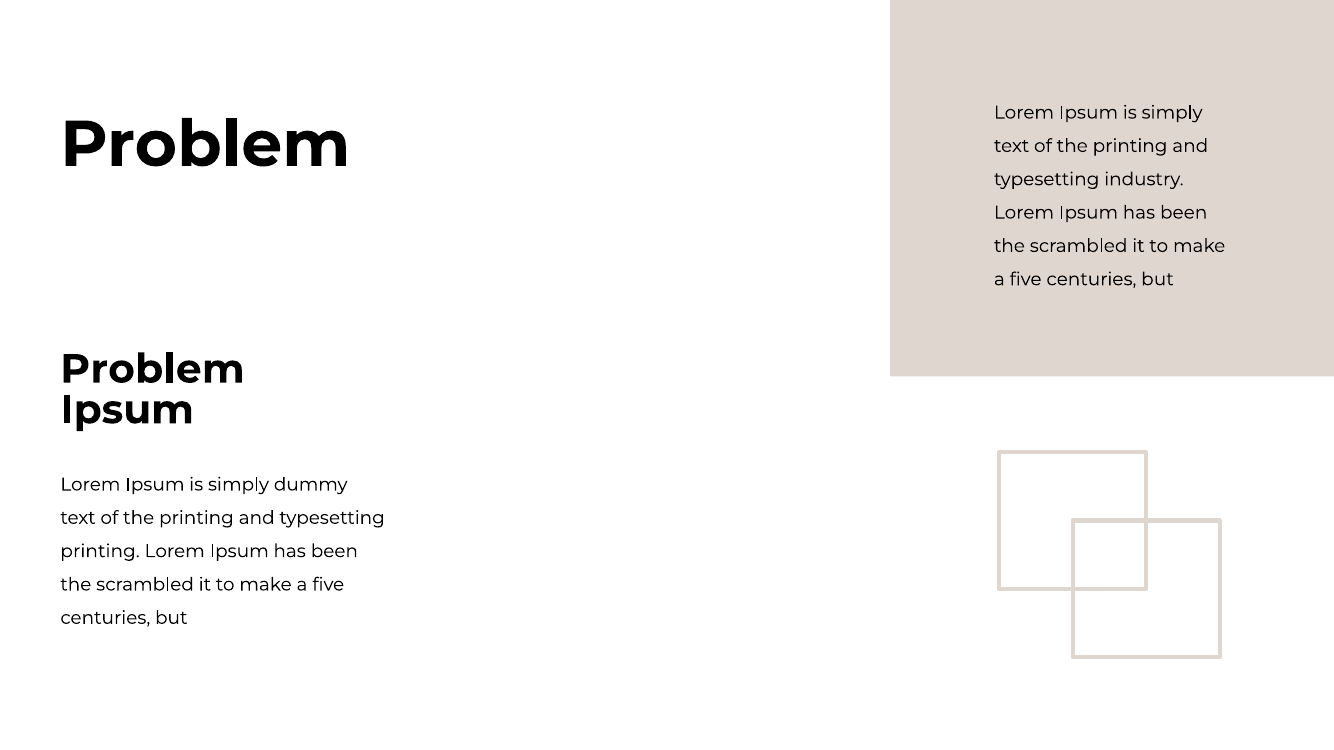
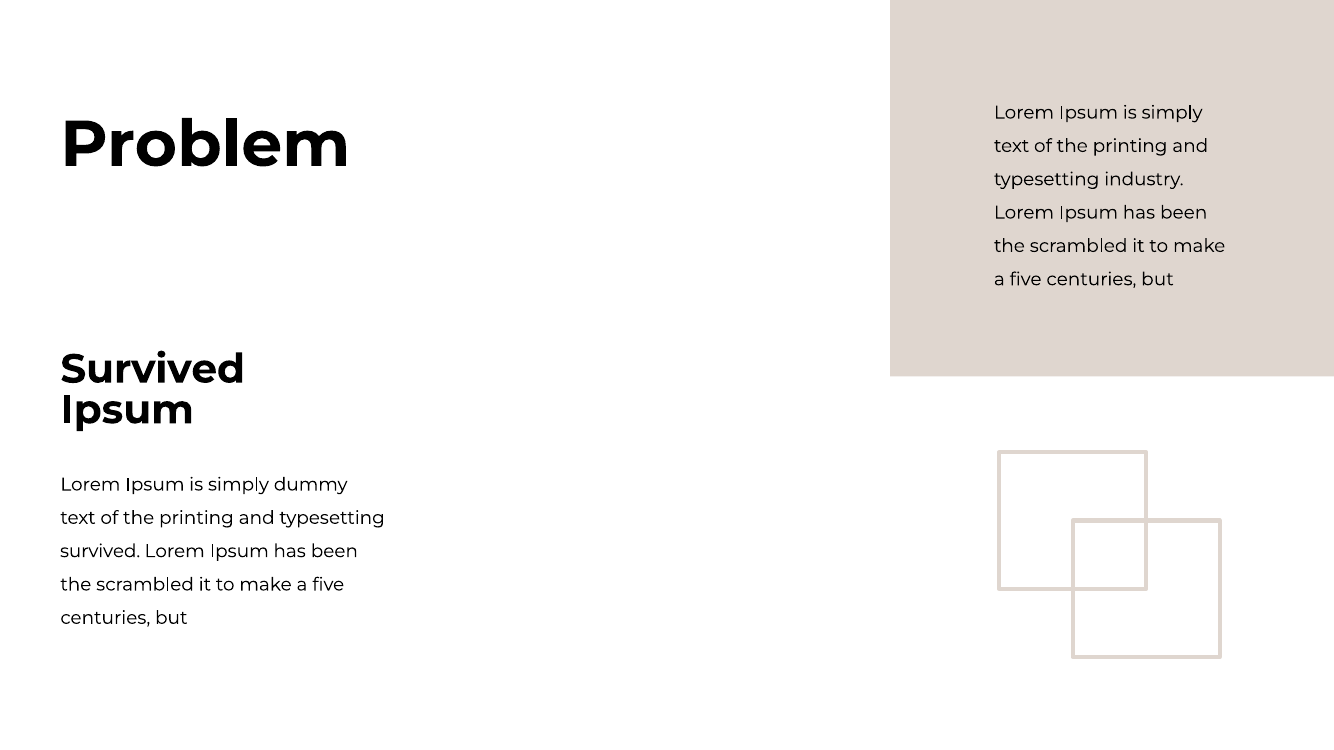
Problem at (152, 369): Problem -> Survived
printing at (100, 551): printing -> survived
